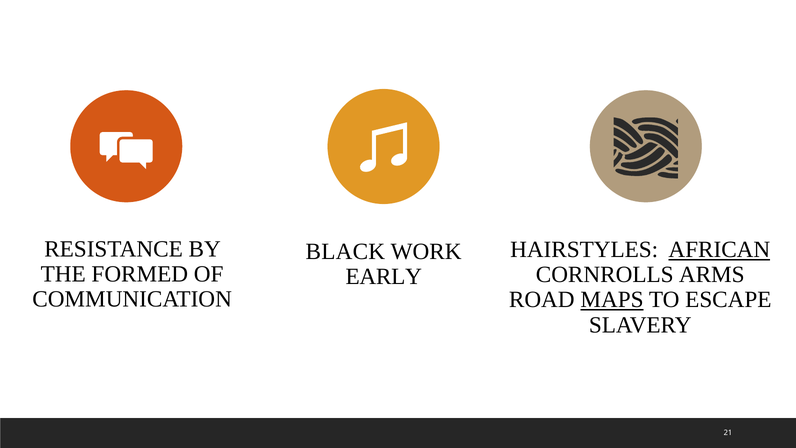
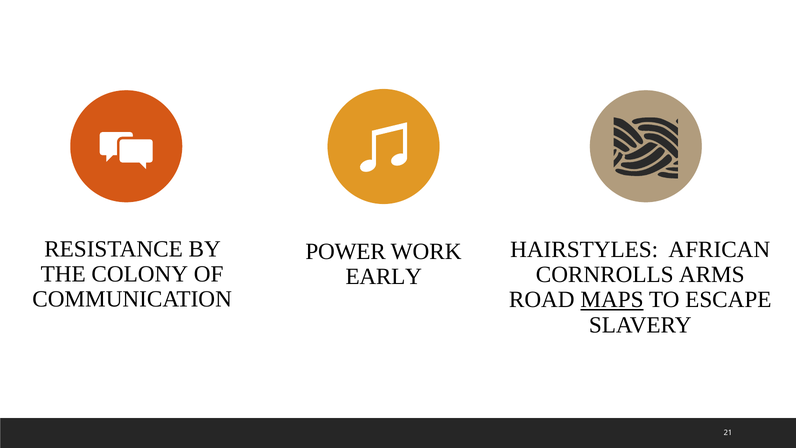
AFRICAN underline: present -> none
BLACK: BLACK -> POWER
FORMED: FORMED -> COLONY
